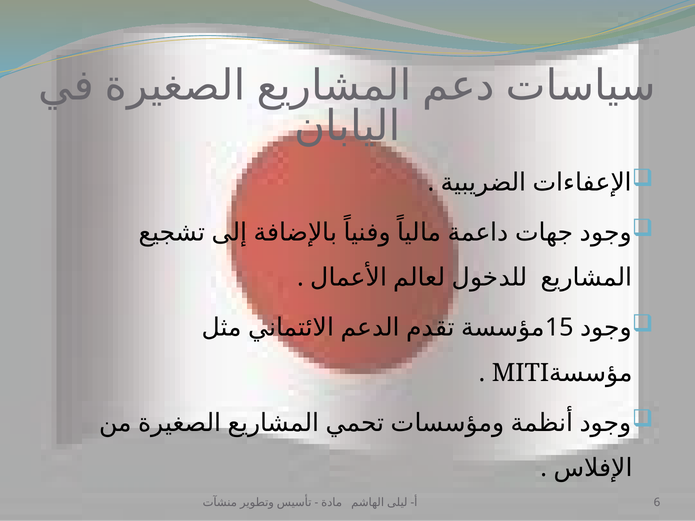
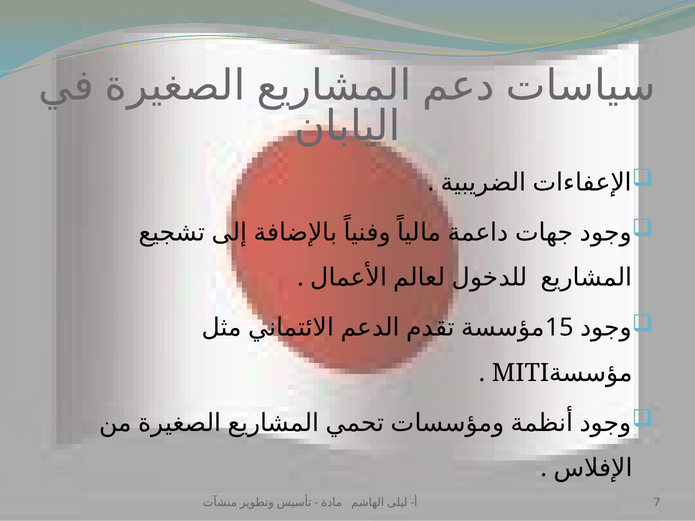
6: 6 -> 7
